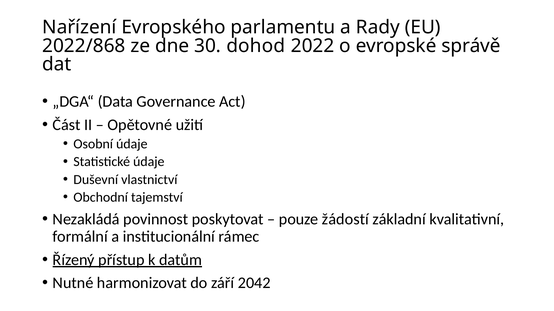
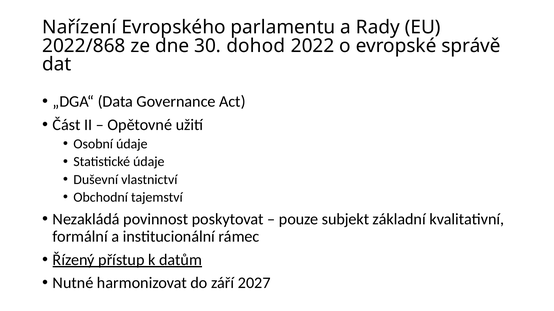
žádostí: žádostí -> subjekt
2042: 2042 -> 2027
